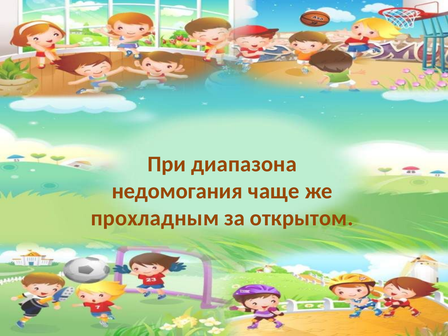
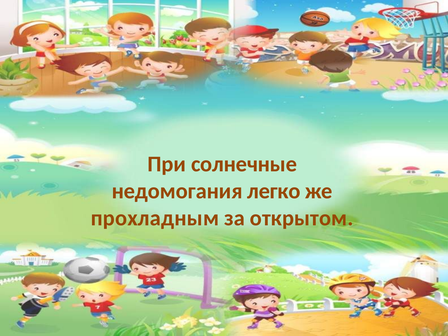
диапазона: диапазона -> солнечные
чаще: чаще -> легко
